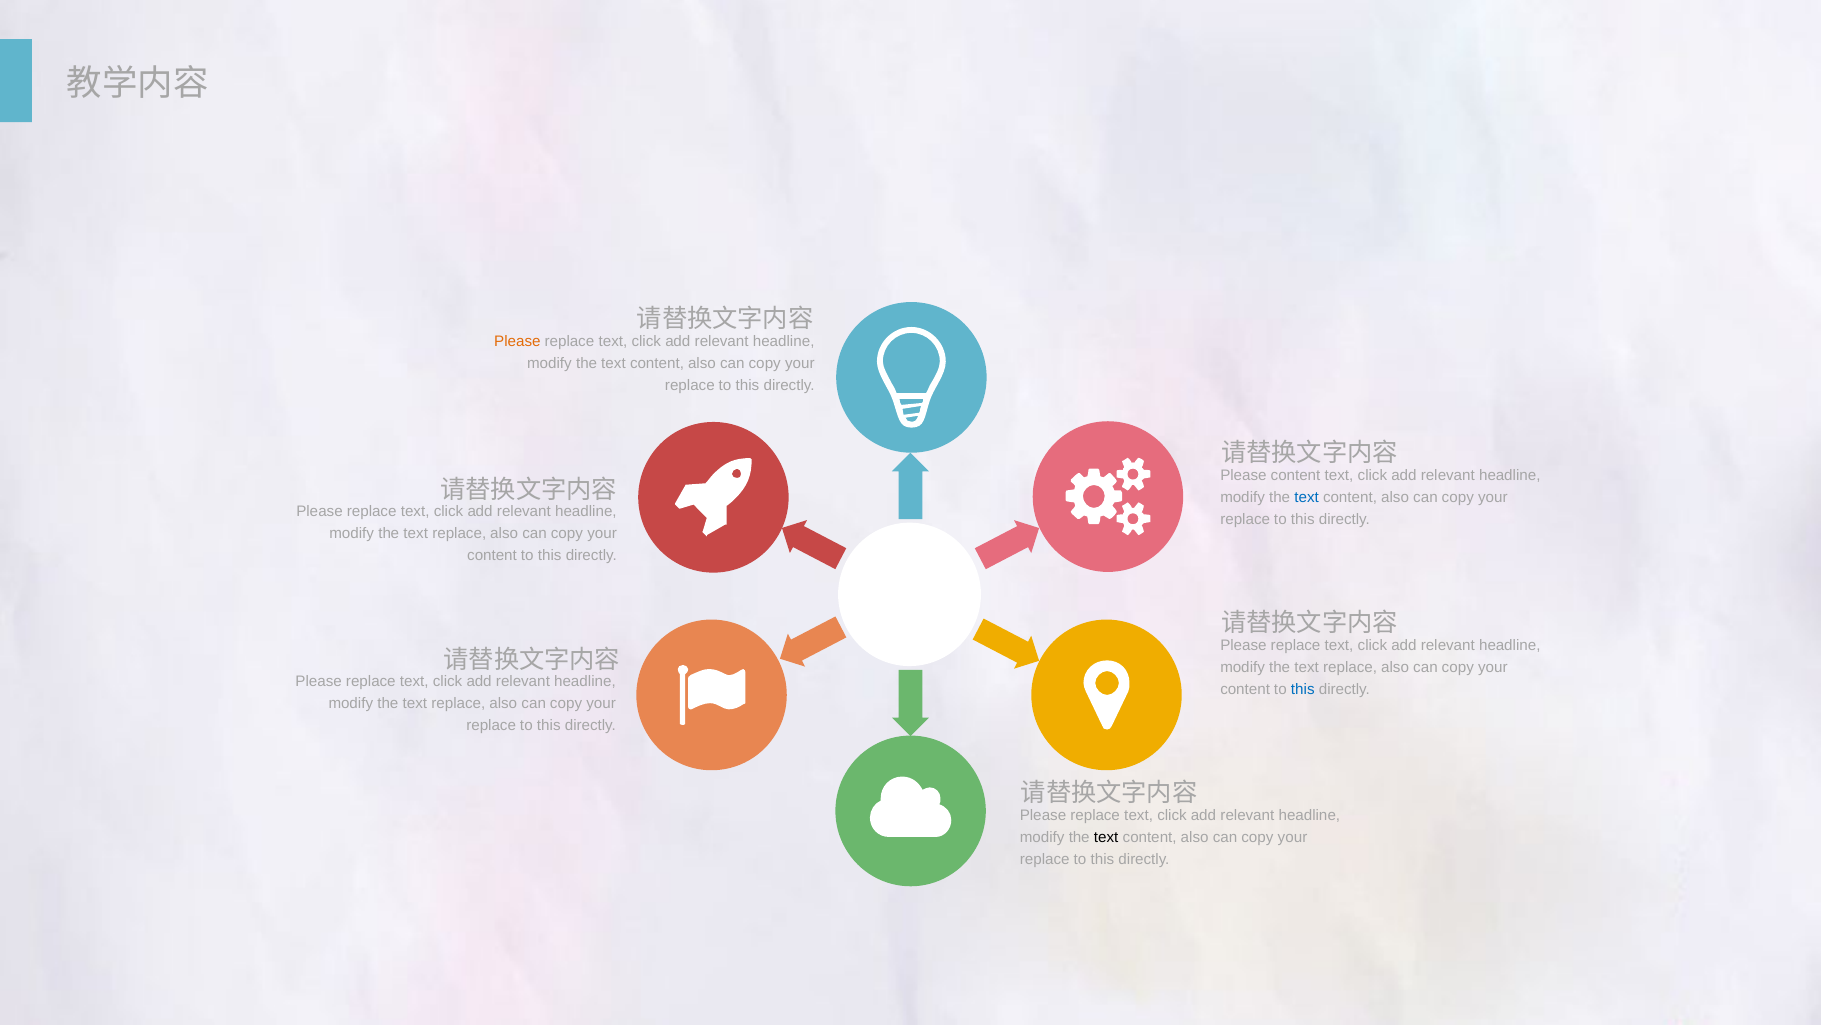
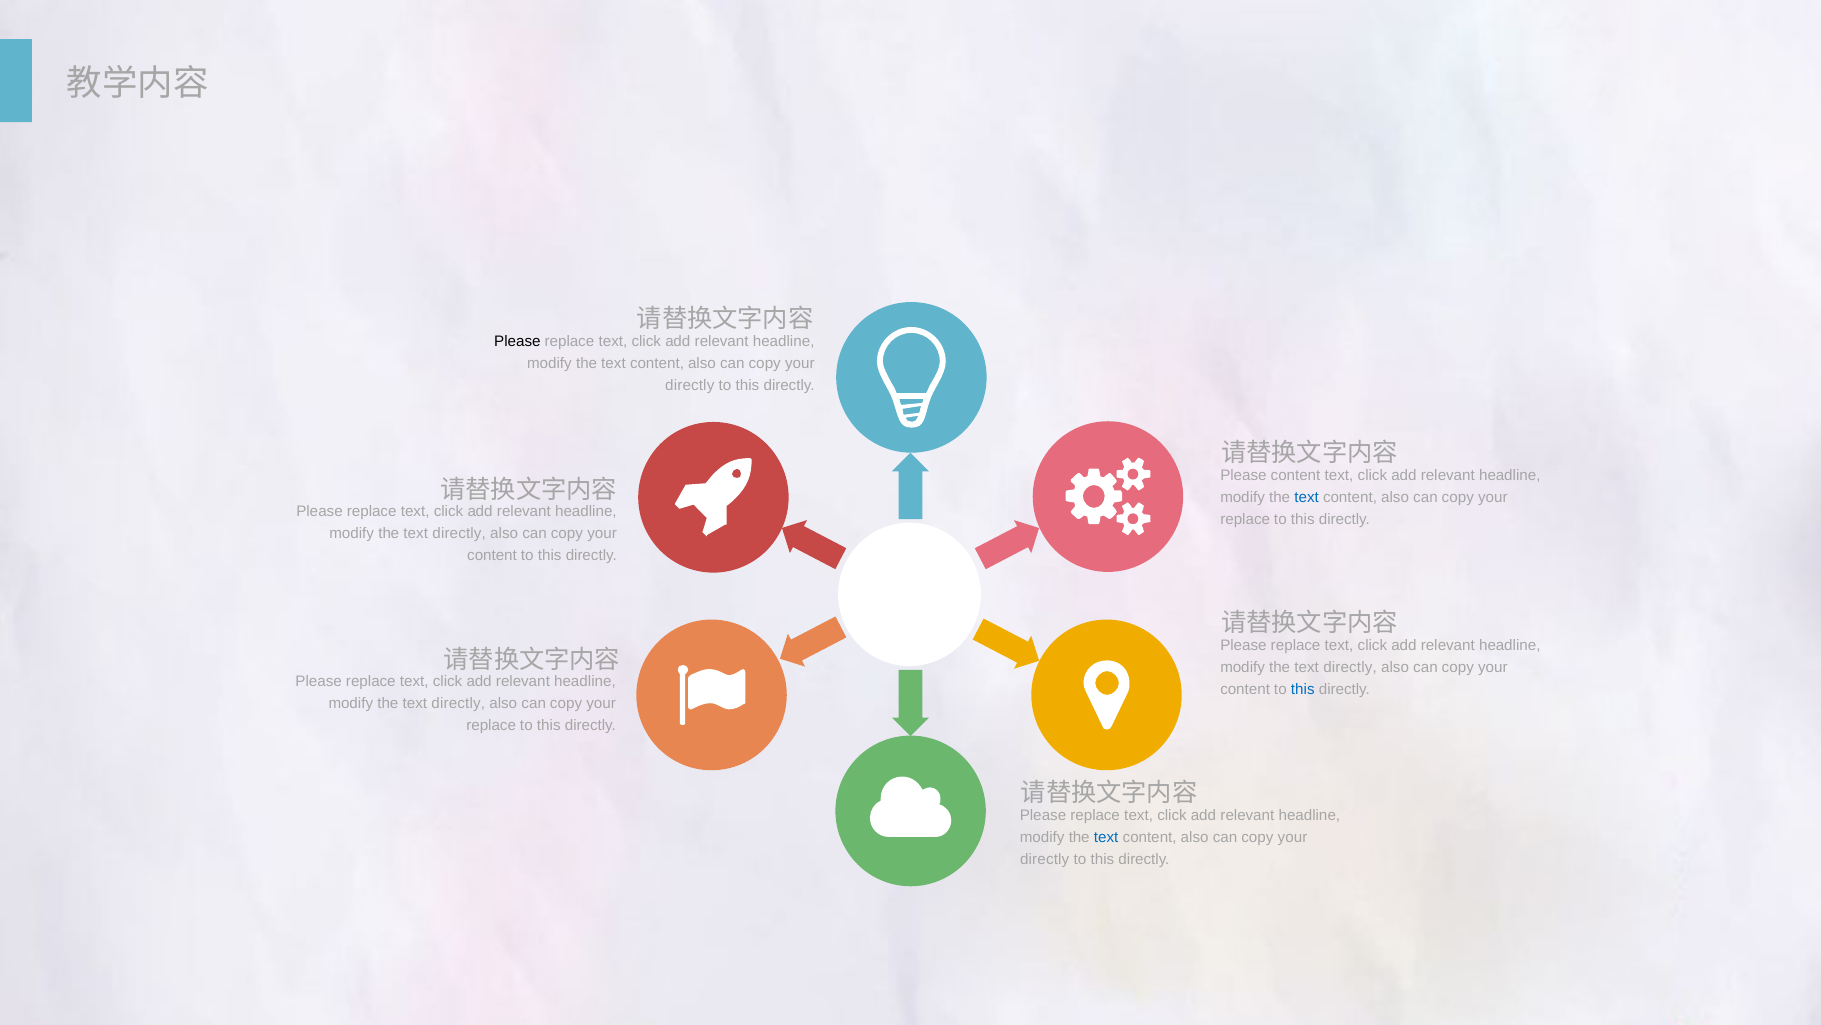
Please at (517, 341) colour: orange -> black
replace at (690, 385): replace -> directly
replace at (459, 533): replace -> directly
replace at (1350, 667): replace -> directly
replace at (458, 703): replace -> directly
text at (1106, 837) colour: black -> blue
replace at (1045, 859): replace -> directly
